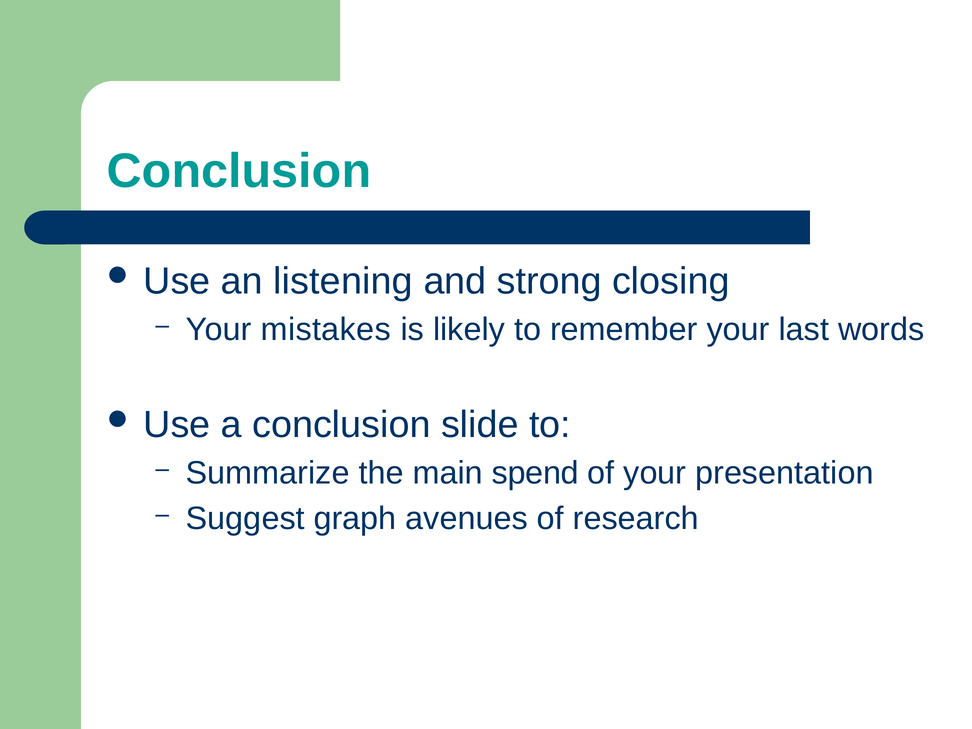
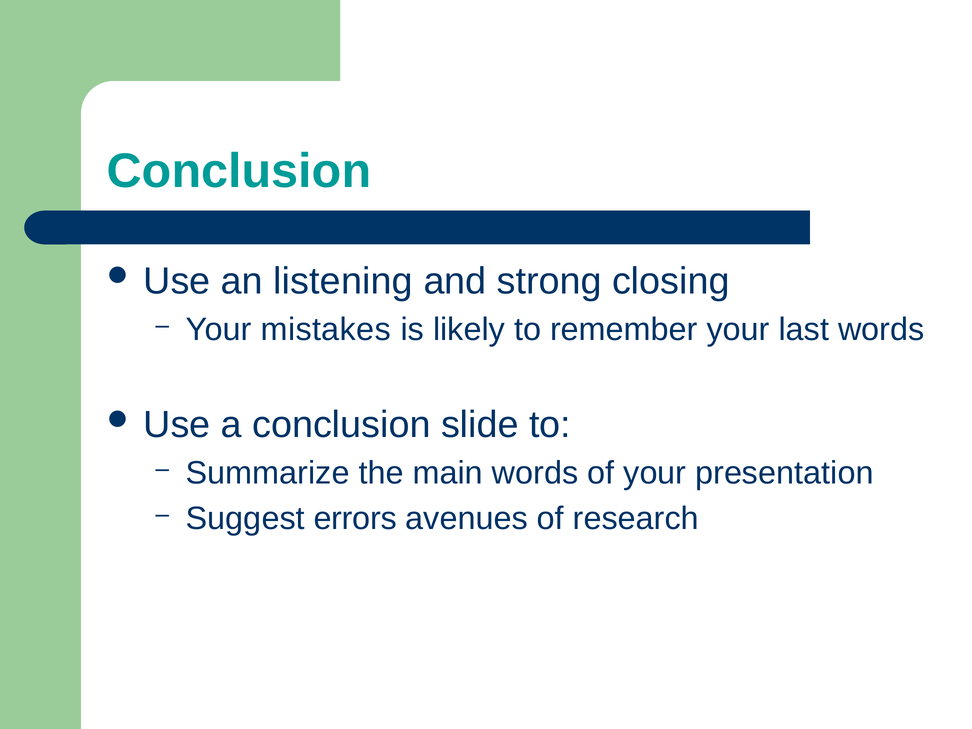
main spend: spend -> words
graph: graph -> errors
